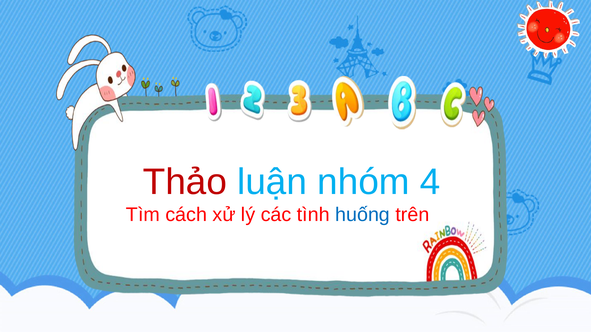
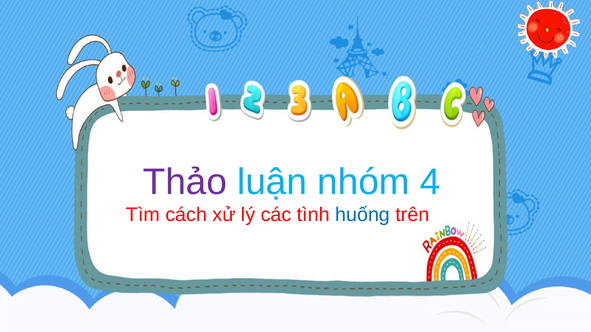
Thảo colour: red -> purple
